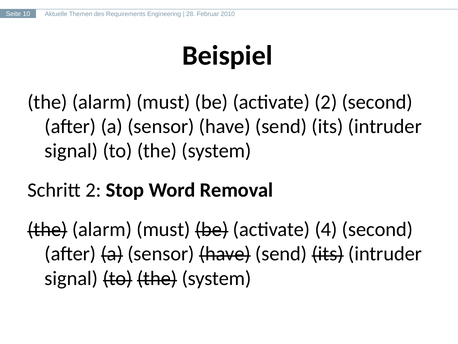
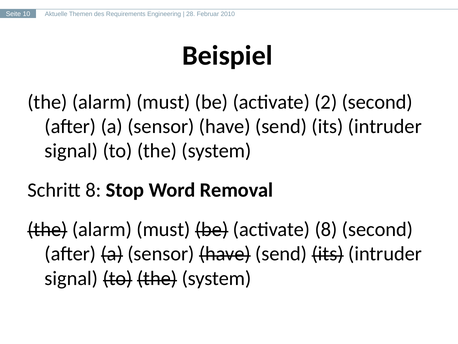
Schritt 2: 2 -> 8
activate 4: 4 -> 8
